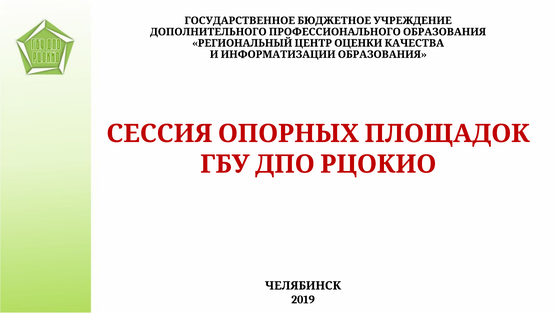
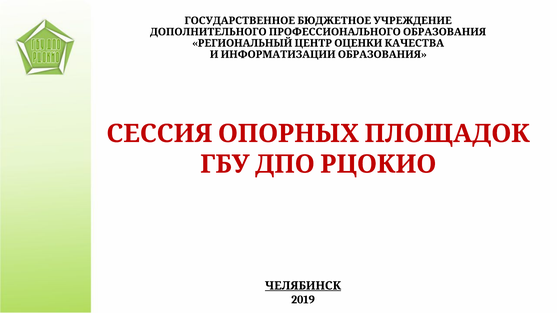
ЧЕЛЯБИНСК underline: none -> present
